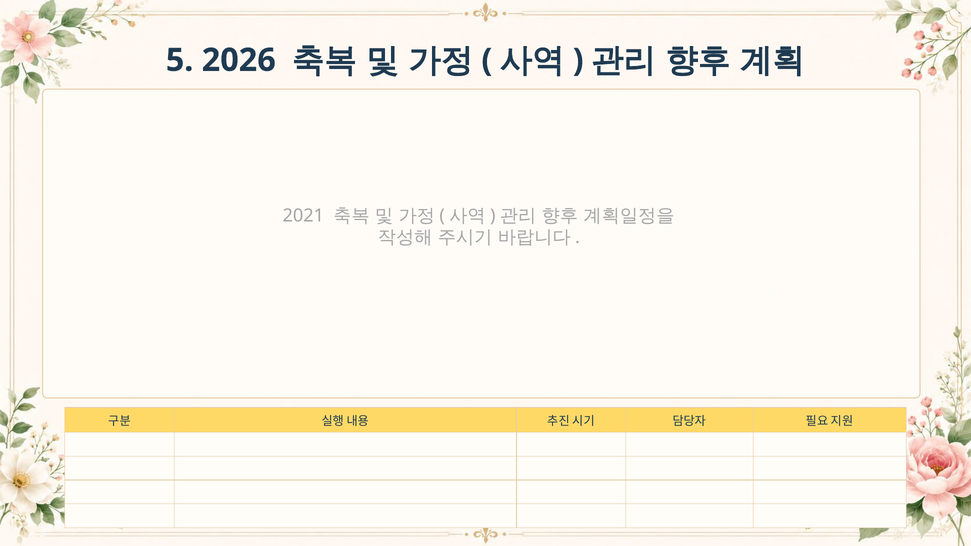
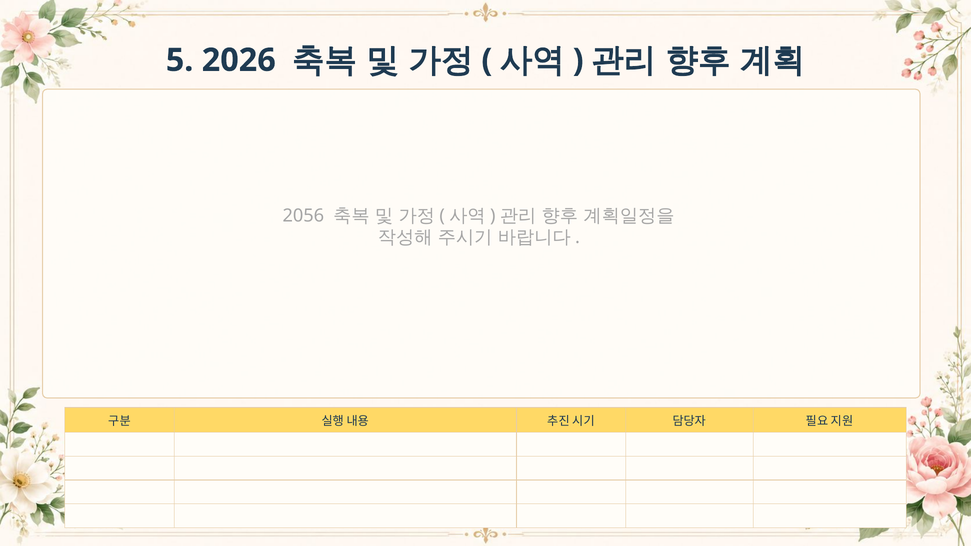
2021: 2021 -> 2056
